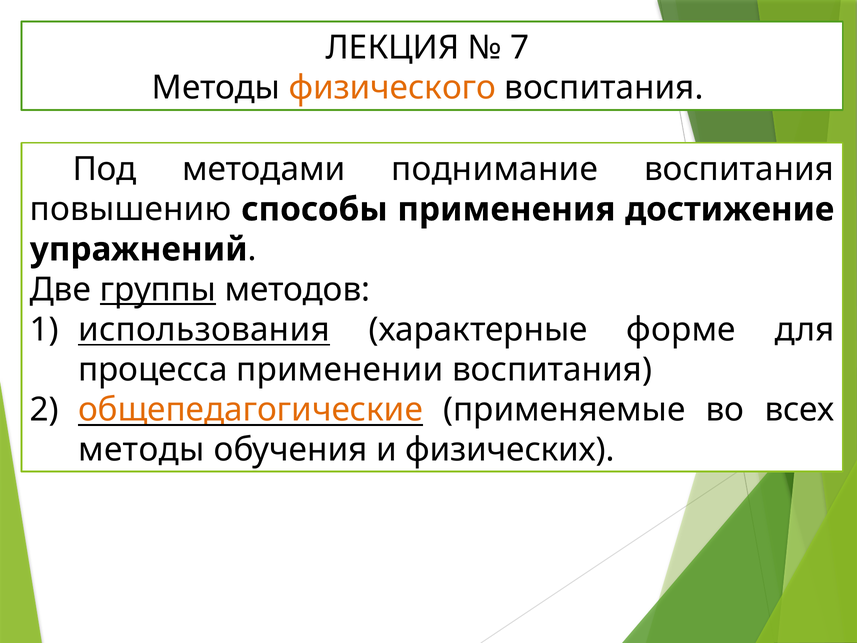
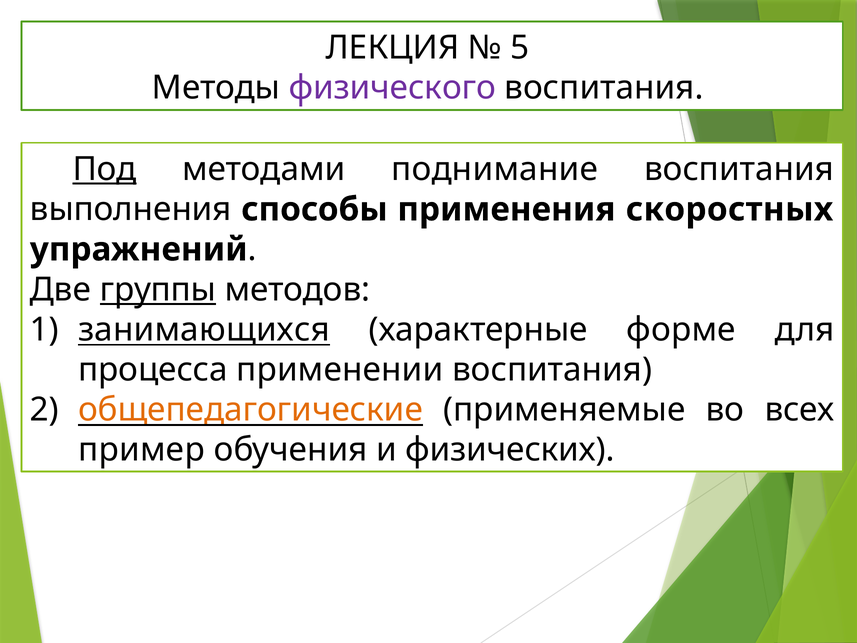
7: 7 -> 5
физического colour: orange -> purple
Под underline: none -> present
повышению: повышению -> выполнения
достижение: достижение -> скоростных
использования: использования -> занимающихся
методы at (141, 449): методы -> пример
